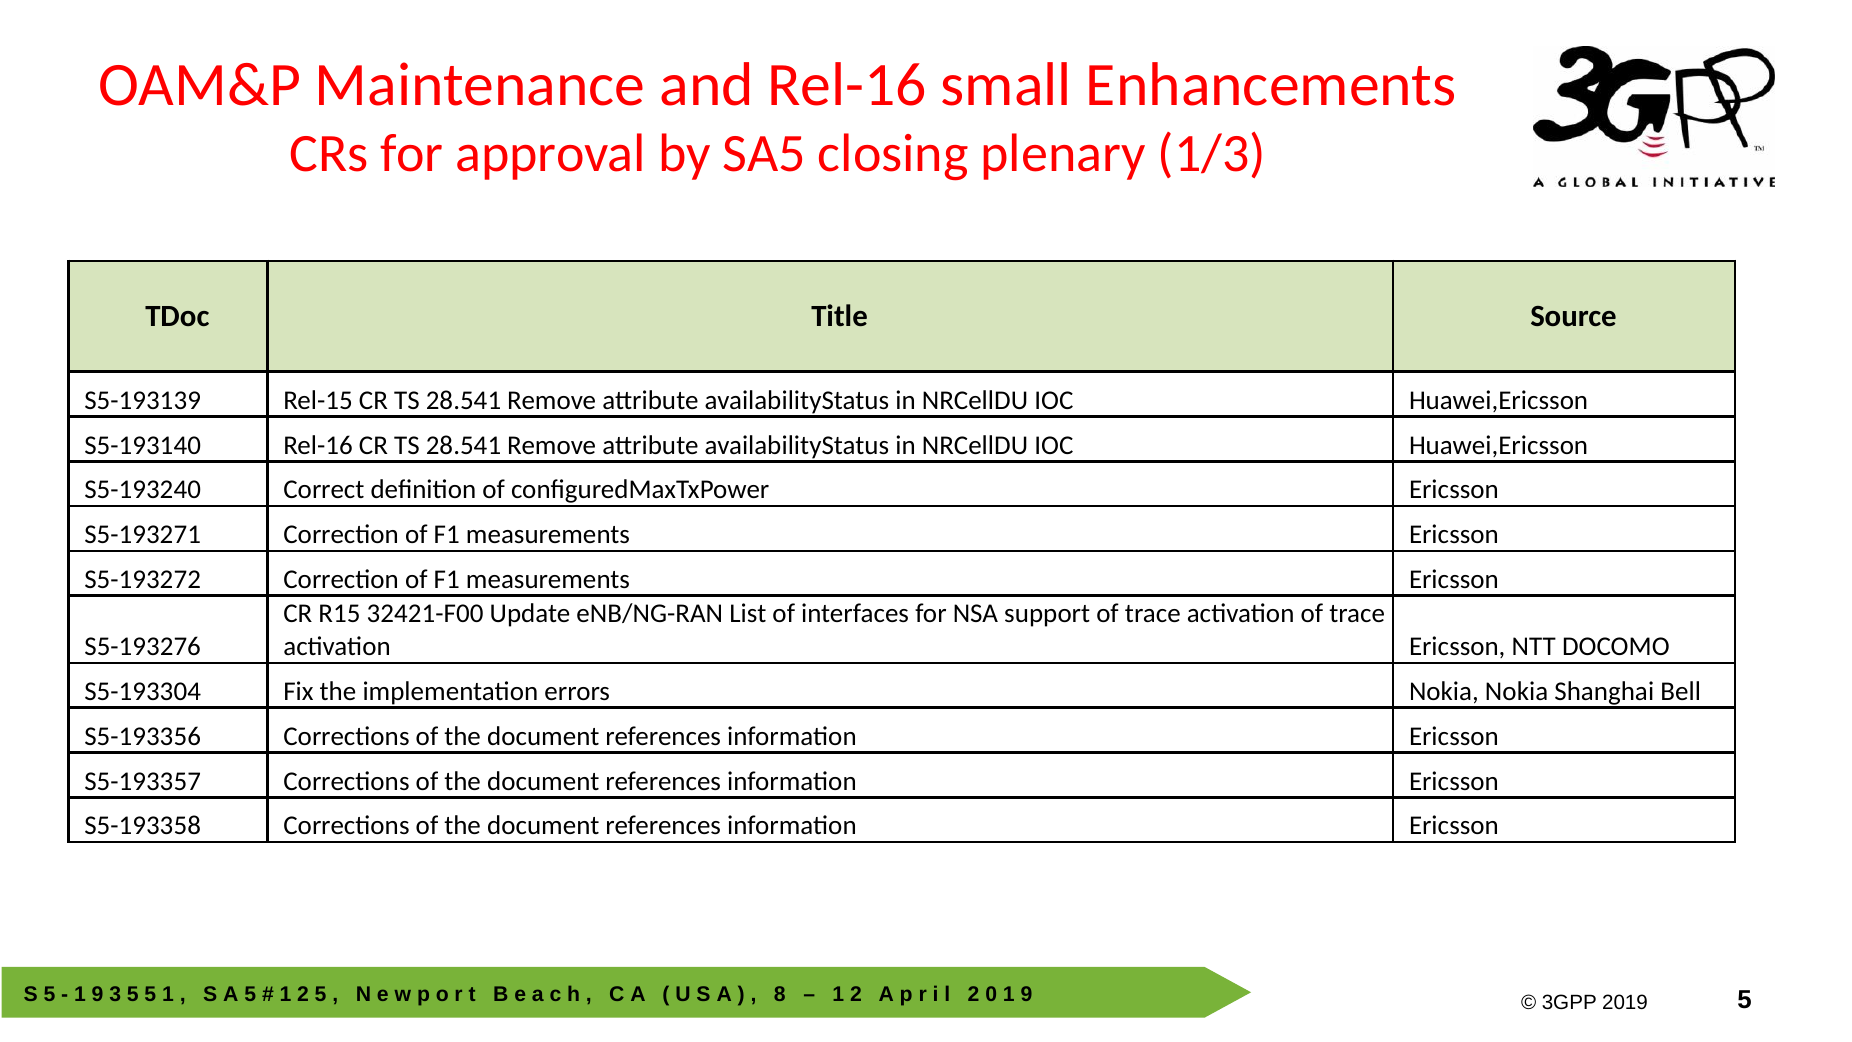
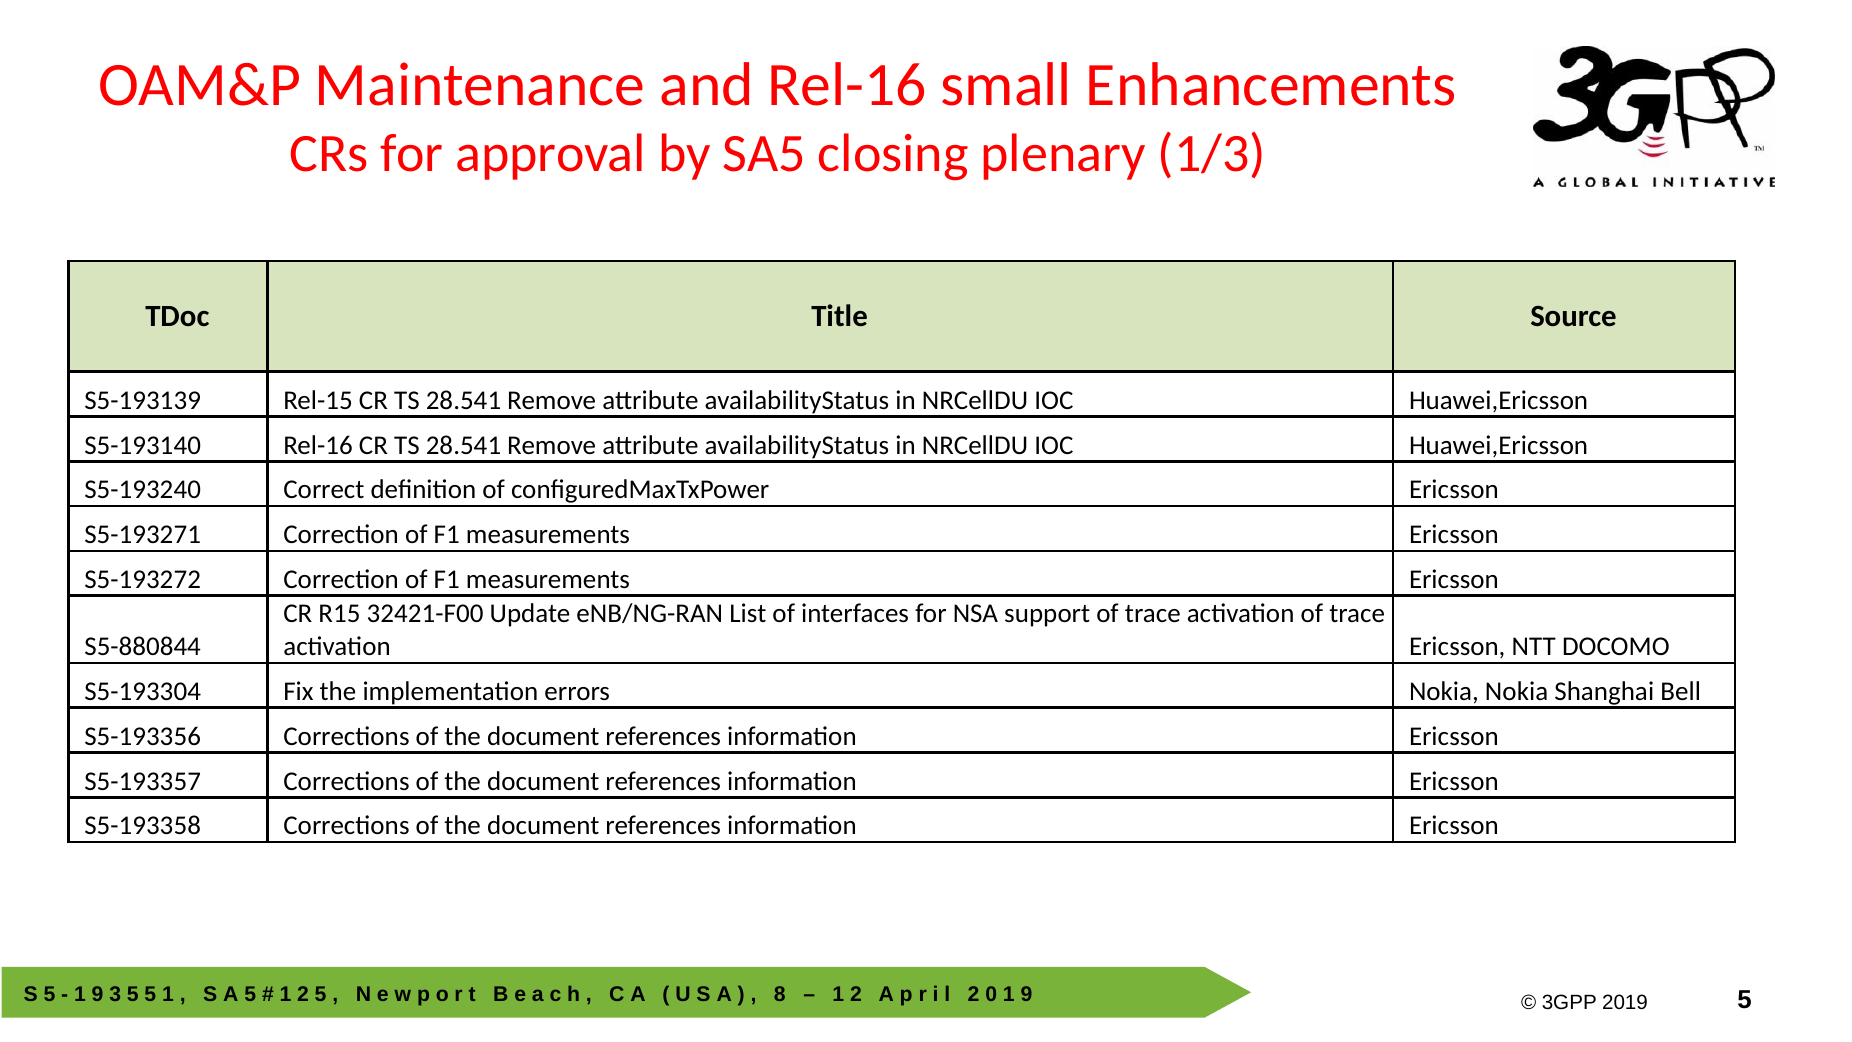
S5-193276: S5-193276 -> S5-880844
